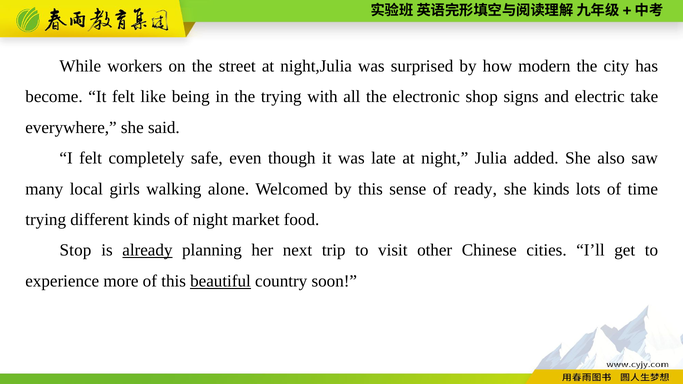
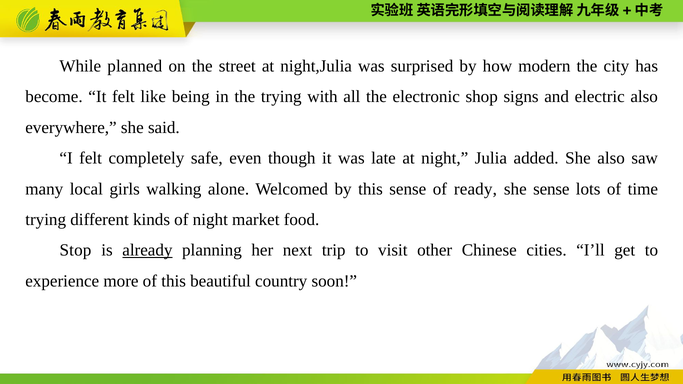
workers: workers -> planned
electric take: take -> also
she kinds: kinds -> sense
beautiful underline: present -> none
